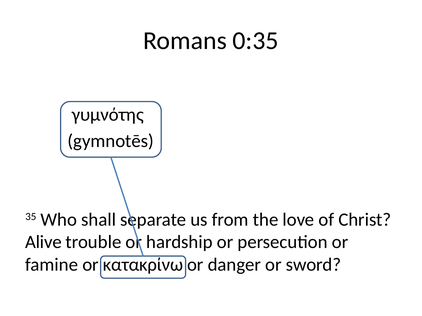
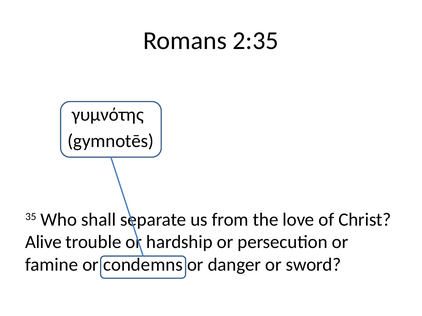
0:35: 0:35 -> 2:35
κατακρίνω: κατακρίνω -> condemns
